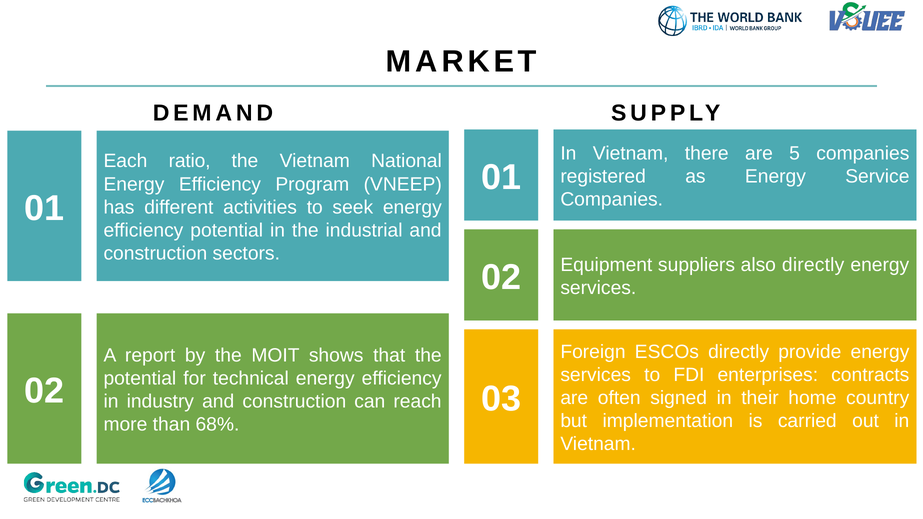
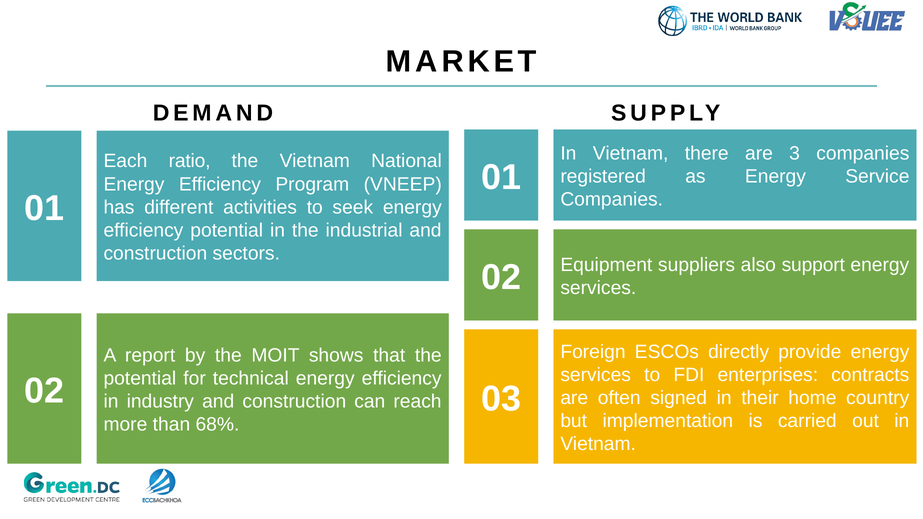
5: 5 -> 3
also directly: directly -> support
